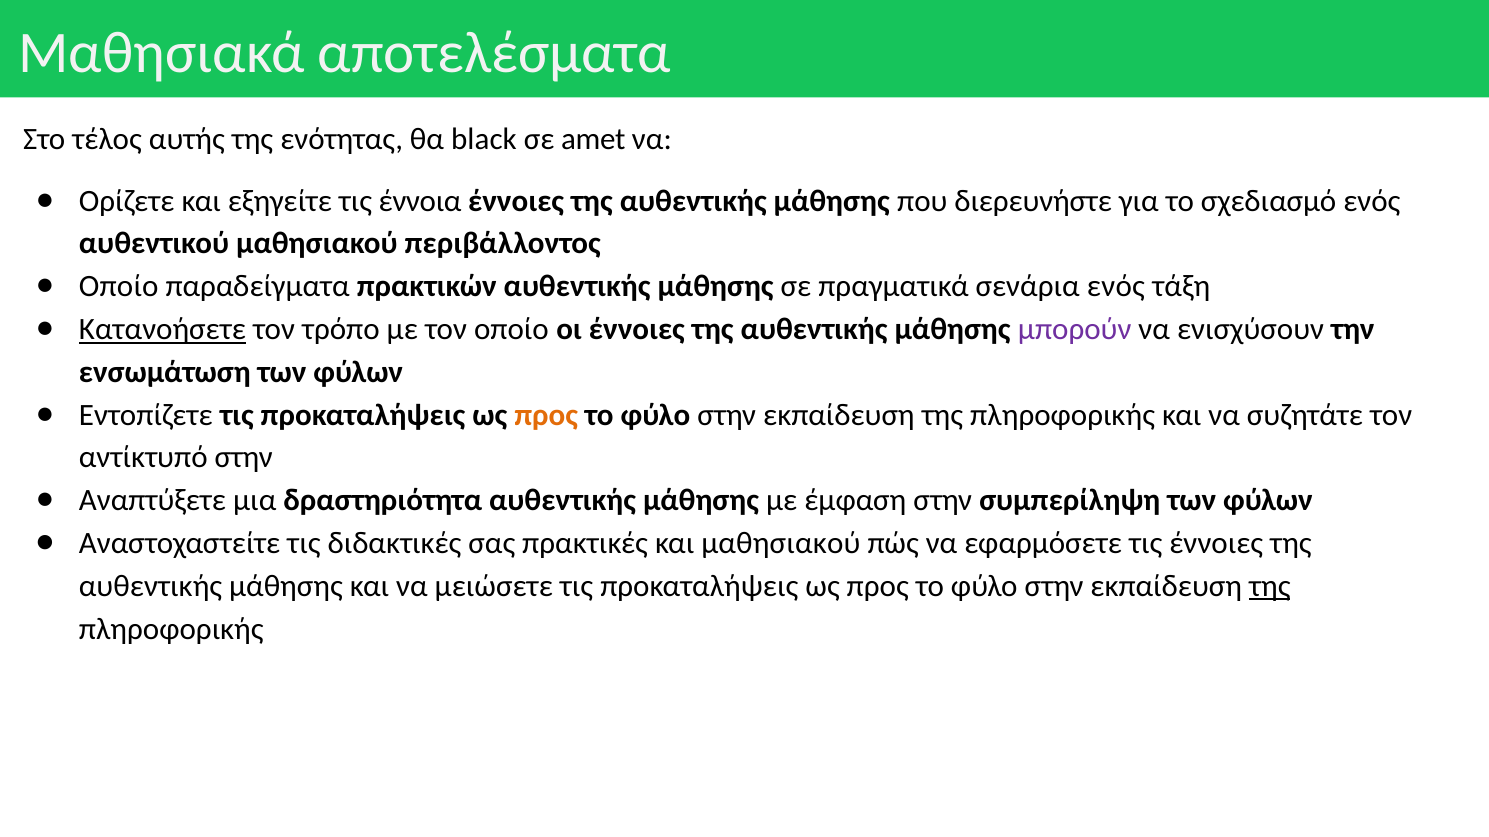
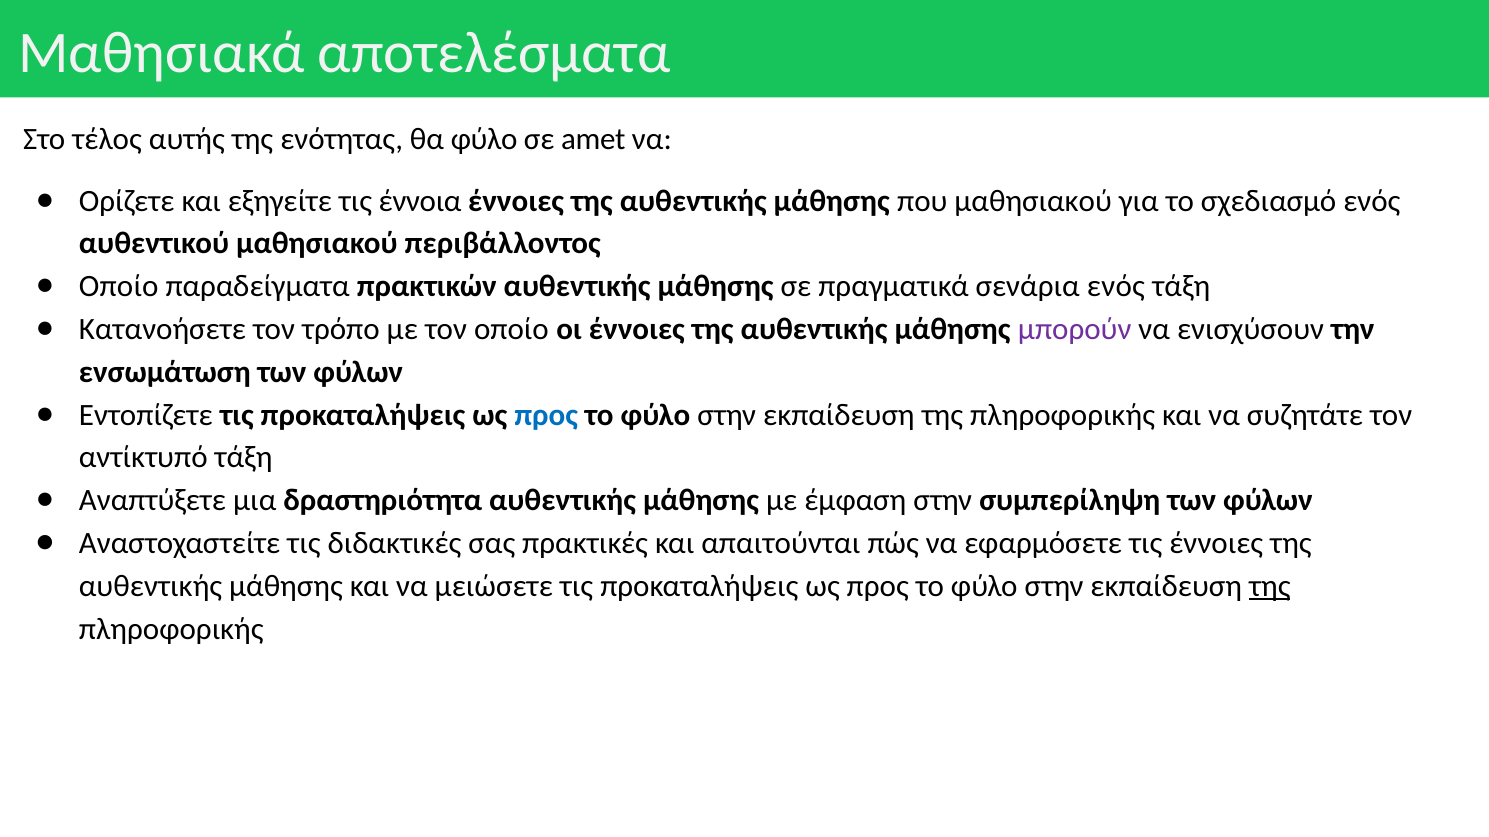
θα black: black -> φύλο
που διερευνήστε: διερευνήστε -> μαθησιακού
Κατανοήσετε underline: present -> none
προς at (546, 415) colour: orange -> blue
αντίκτυπό στην: στην -> τάξη
και μαθησιακού: μαθησιακού -> απαιτούνται
